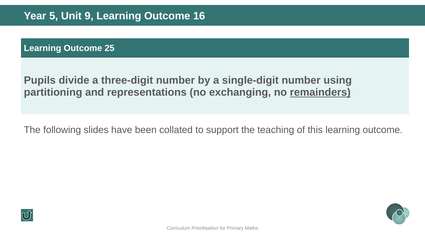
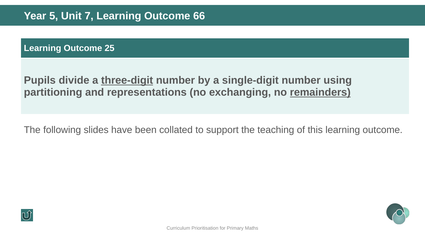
9: 9 -> 7
16: 16 -> 66
three-digit underline: none -> present
